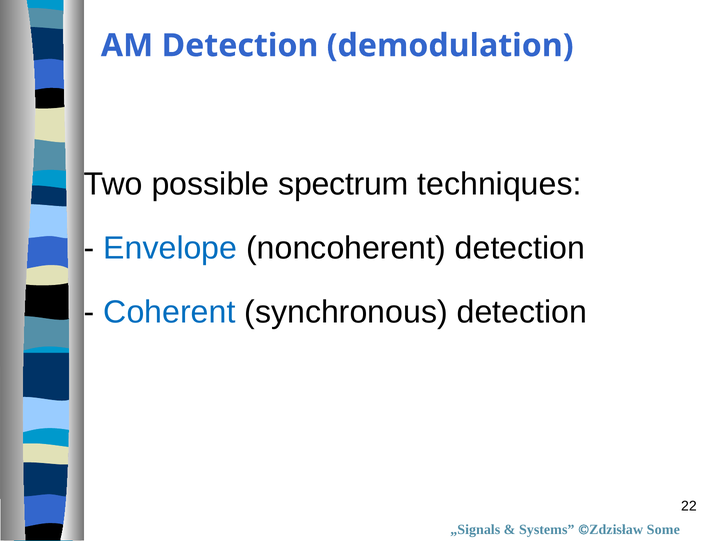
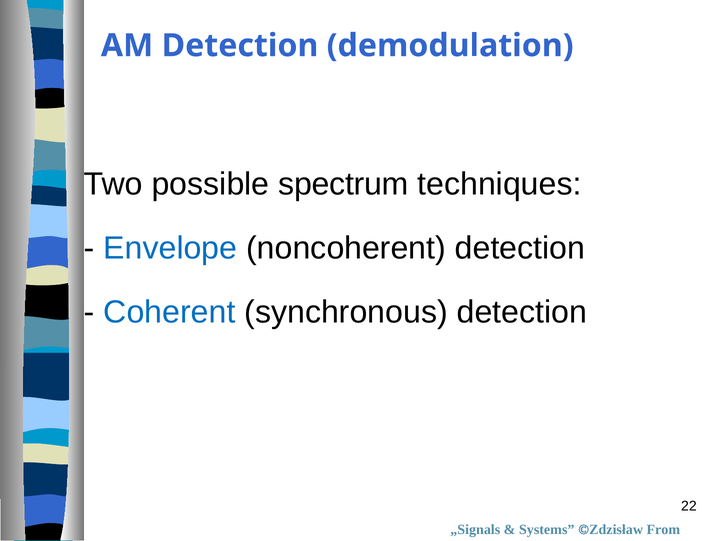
Some: Some -> From
